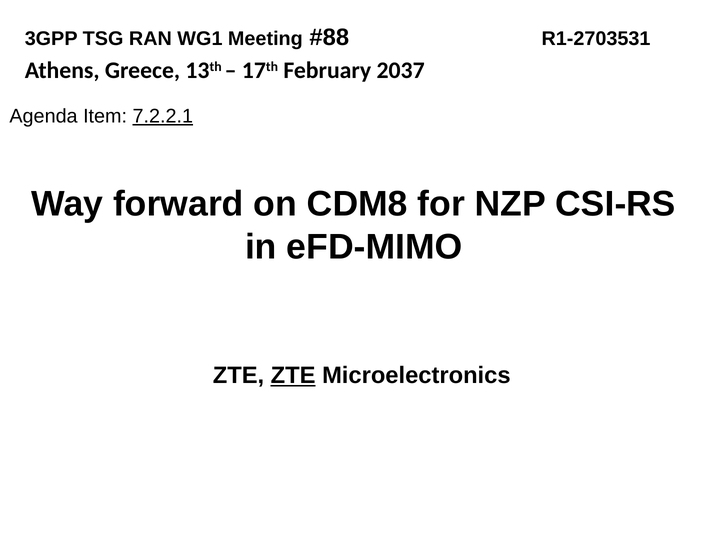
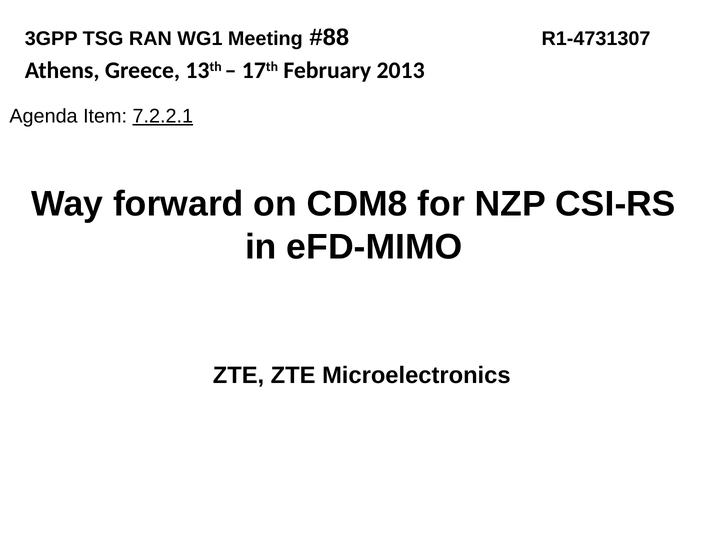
R1-2703531: R1-2703531 -> R1-4731307
2037: 2037 -> 2013
ZTE at (293, 375) underline: present -> none
